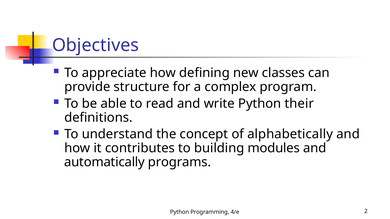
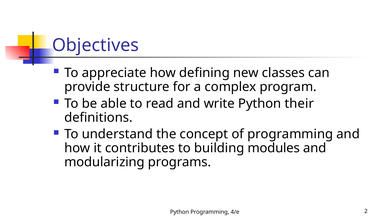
of alphabetically: alphabetically -> programming
automatically: automatically -> modularizing
